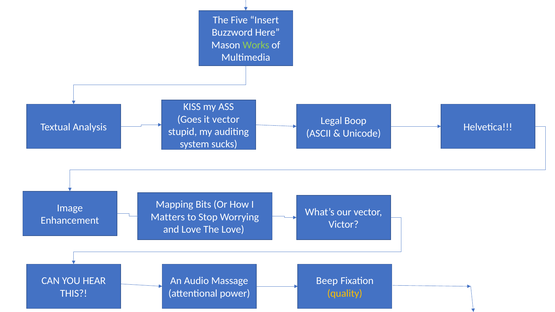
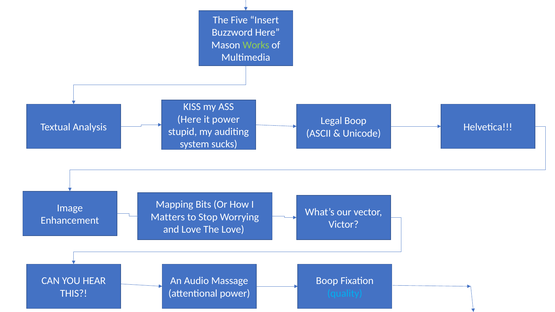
Goes at (189, 119): Goes -> Here
it vector: vector -> power
Beep at (327, 281): Beep -> Boop
quality colour: yellow -> light blue
